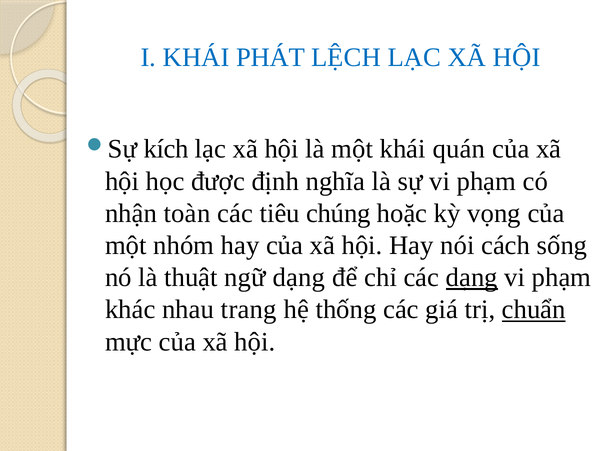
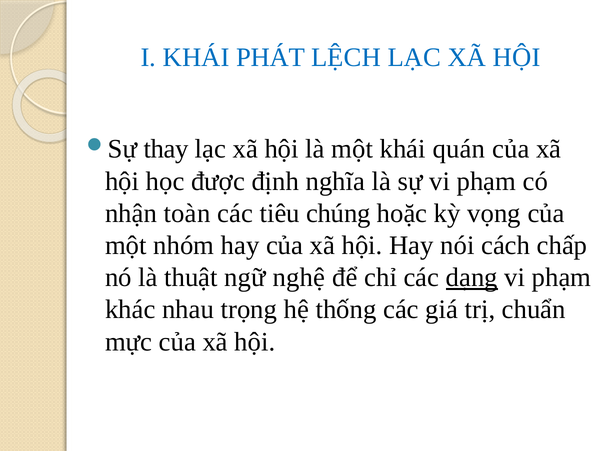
kích: kích -> thay
sống: sống -> chấp
ngữ dạng: dạng -> nghệ
trang: trang -> trọng
chuẩn underline: present -> none
